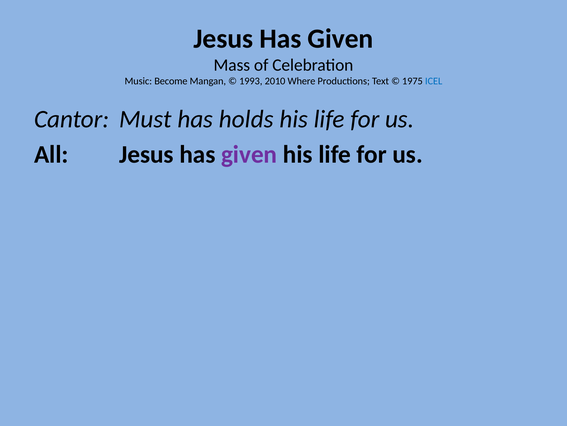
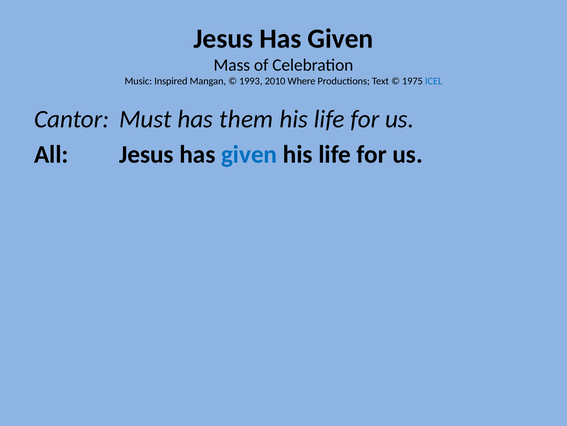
Become: Become -> Inspired
holds: holds -> them
given at (249, 154) colour: purple -> blue
